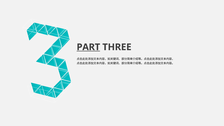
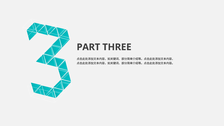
PART underline: present -> none
